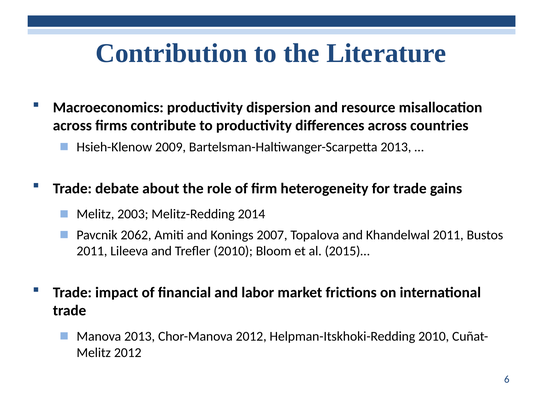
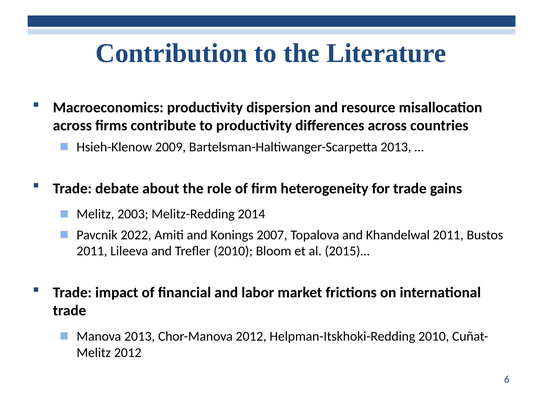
2062: 2062 -> 2022
